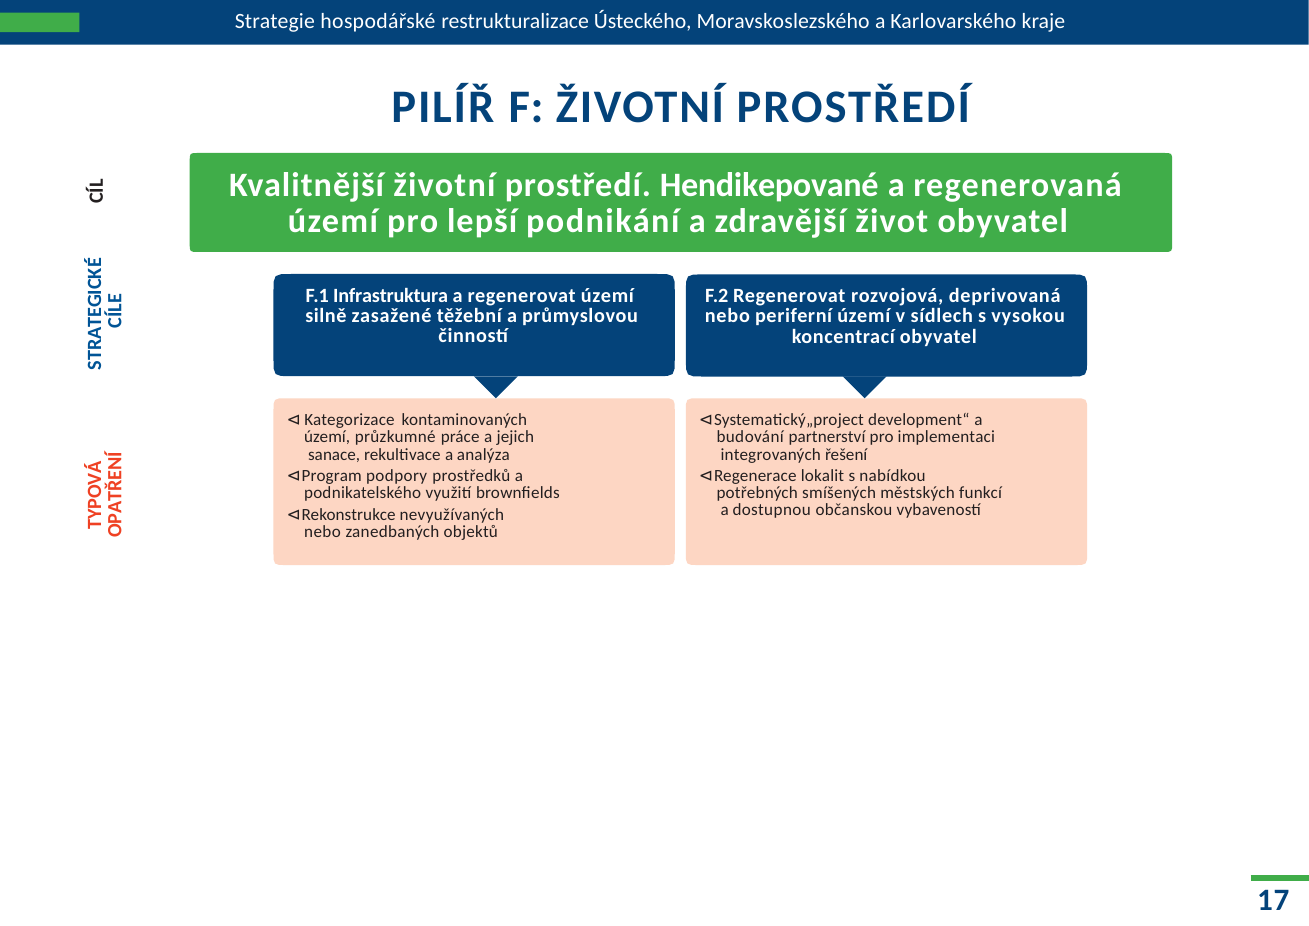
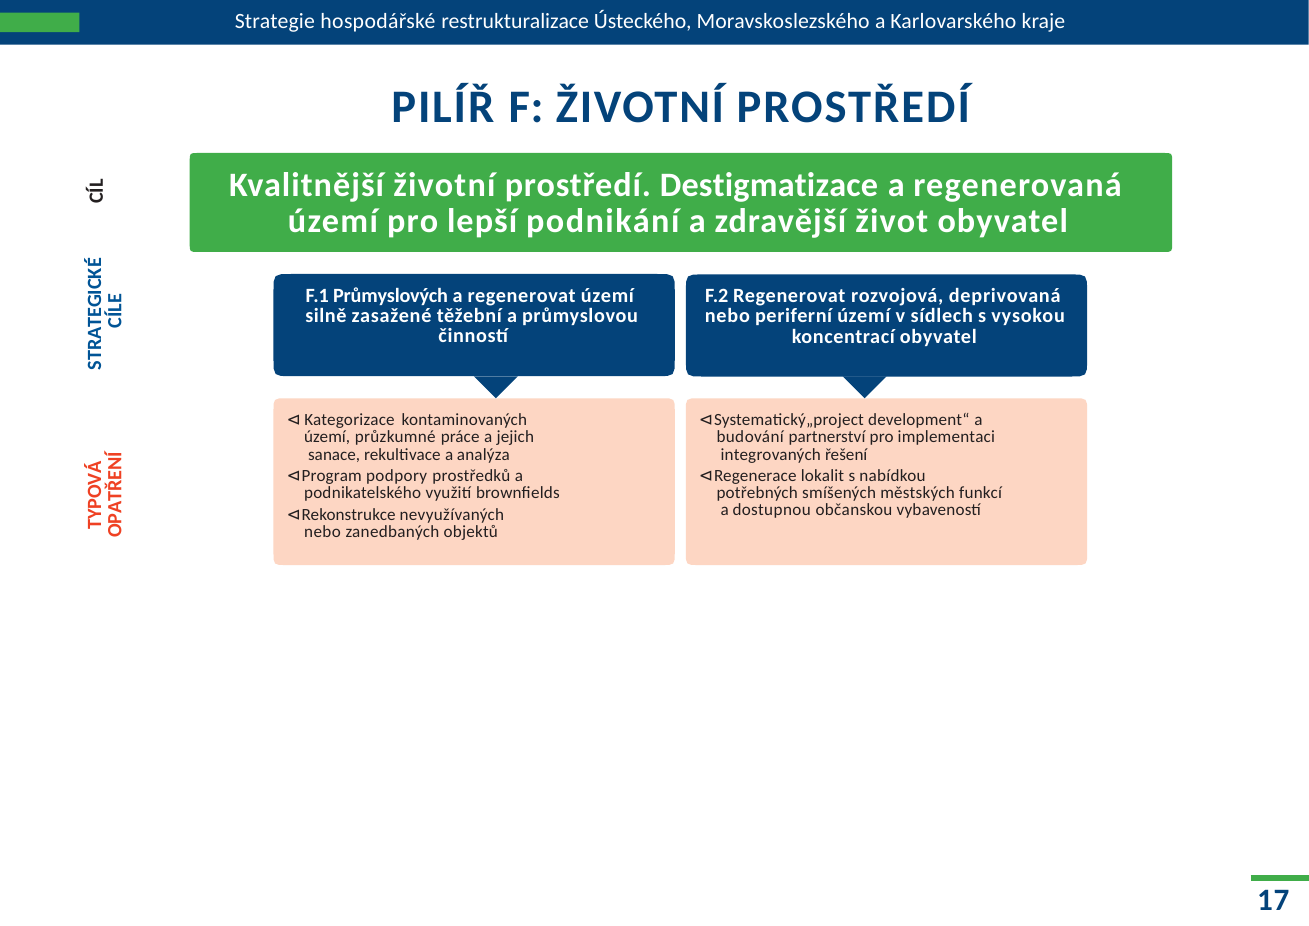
Hendikepované: Hendikepované -> Destigmatizace
Infrastruktura: Infrastruktura -> Průmyslových
